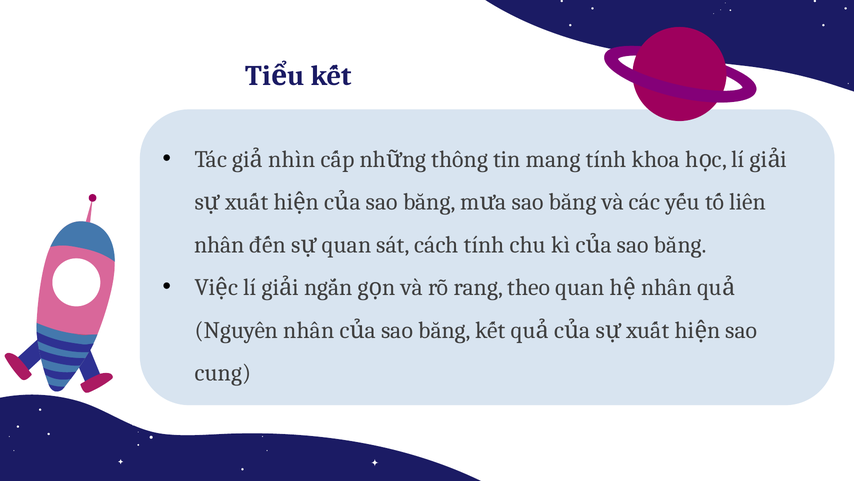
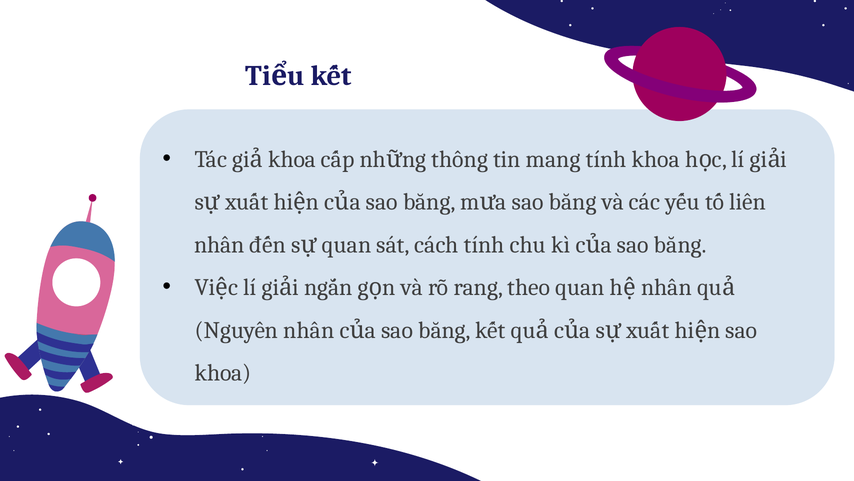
nhìn at (292, 159): nhìn -> khoa
cung at (223, 372): cung -> khoa
